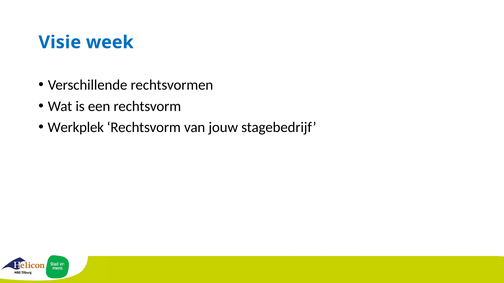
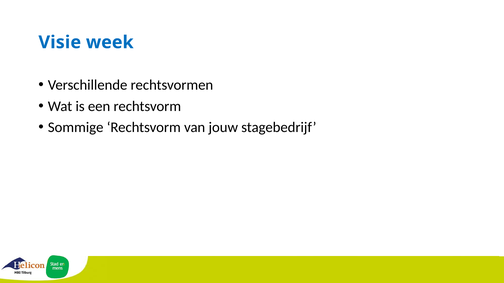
Werkplek: Werkplek -> Sommige
